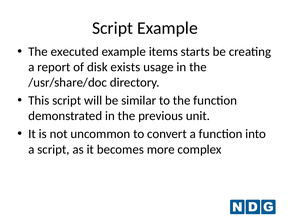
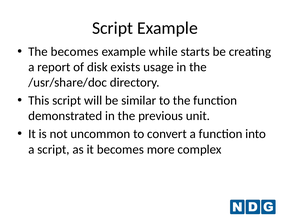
The executed: executed -> becomes
items: items -> while
